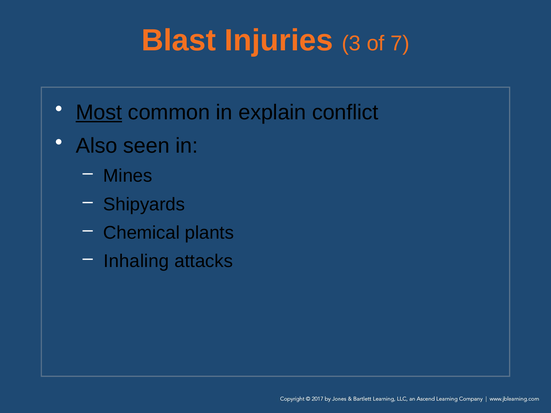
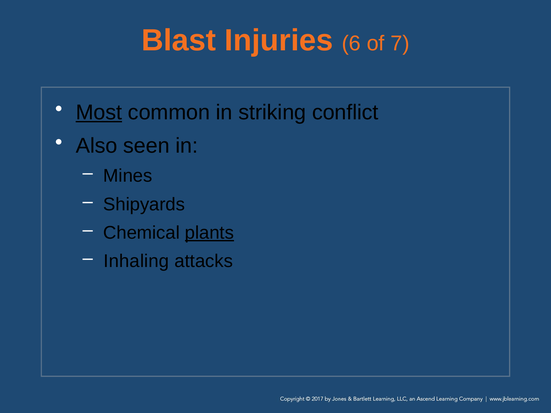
3: 3 -> 6
explain: explain -> striking
plants underline: none -> present
